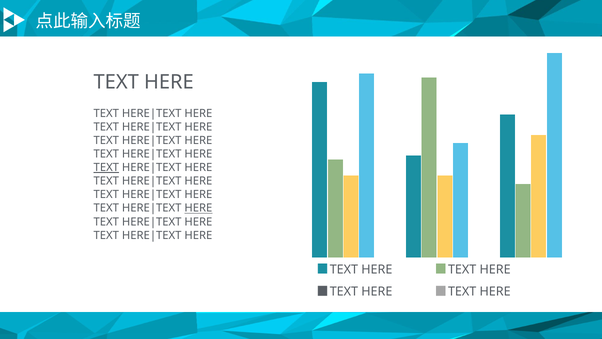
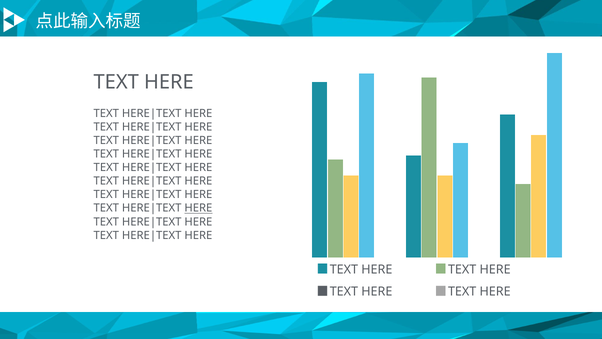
TEXT at (106, 167) underline: present -> none
